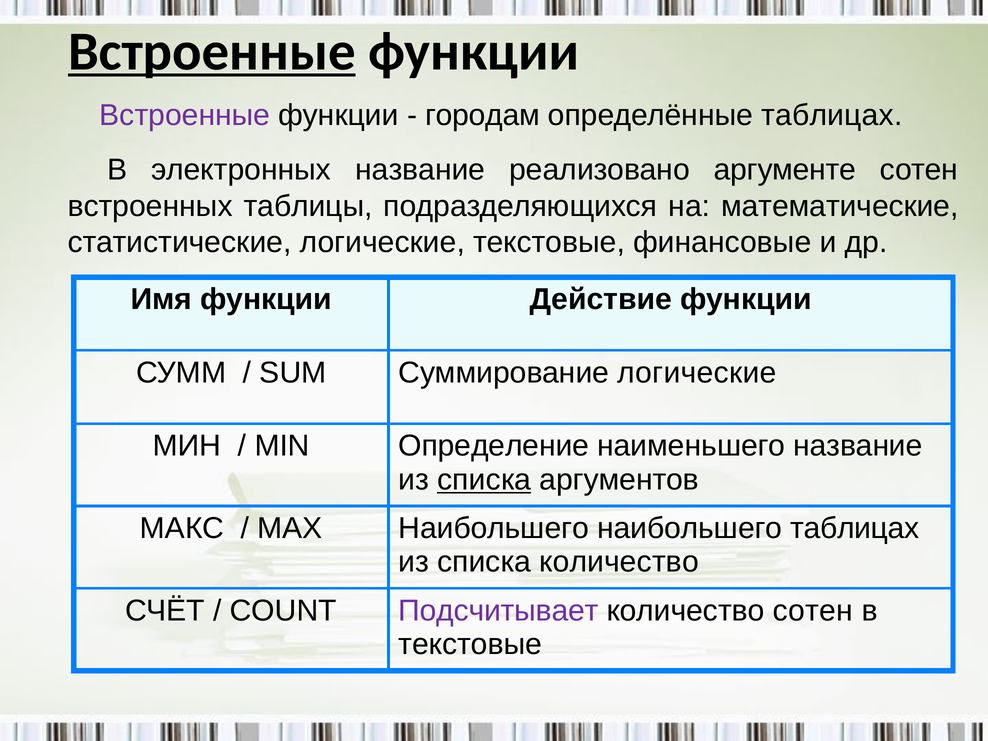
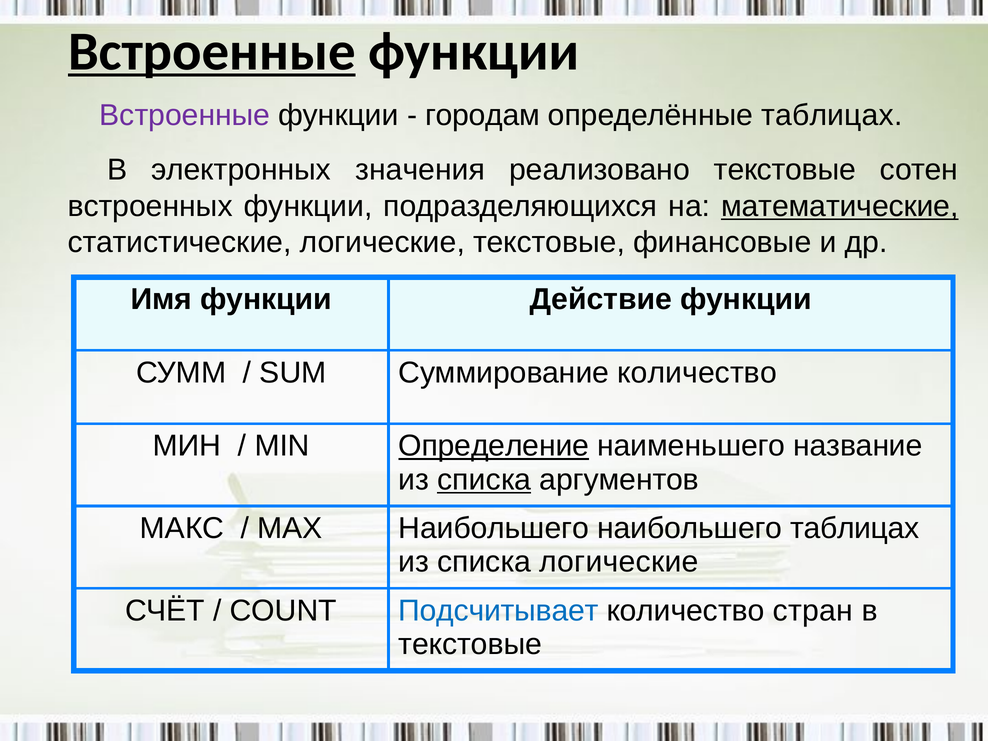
электронных название: название -> значения
реализовано аргументе: аргументе -> текстовые
встроенных таблицы: таблицы -> функции
математические underline: none -> present
Суммирование логические: логические -> количество
Определение underline: none -> present
списка количество: количество -> логические
Подсчитывает colour: purple -> blue
количество сотен: сотен -> стран
